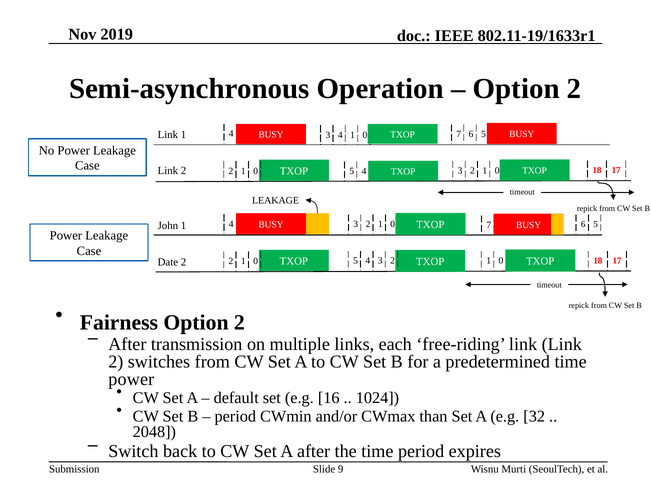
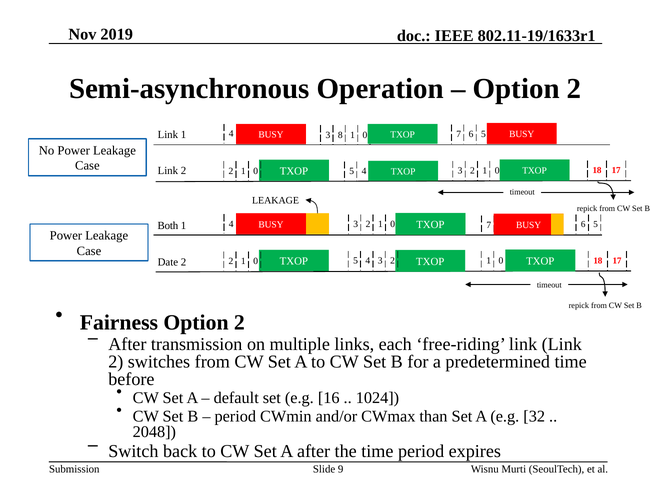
3 4: 4 -> 8
John: John -> Both
power at (131, 378): power -> before
